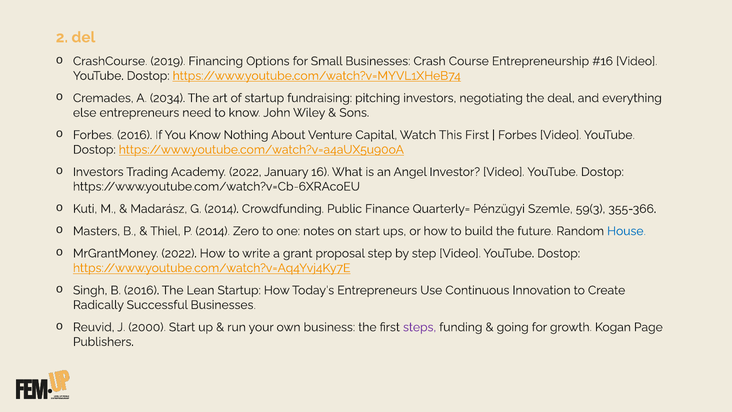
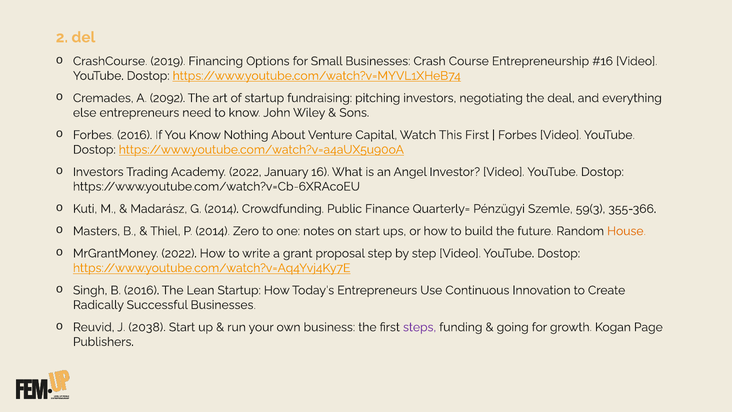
2034: 2034 -> 2092
House colour: blue -> orange
2000: 2000 -> 2038
